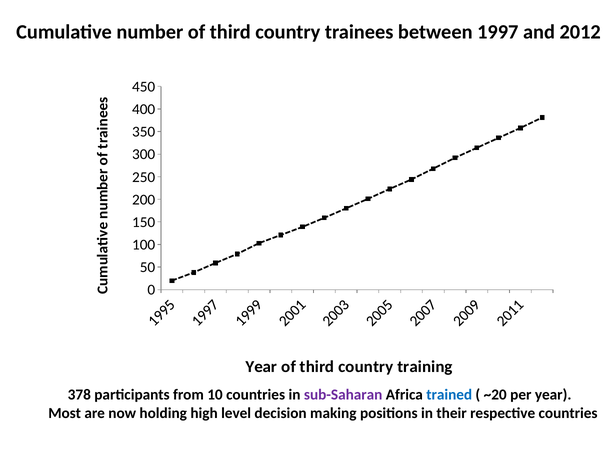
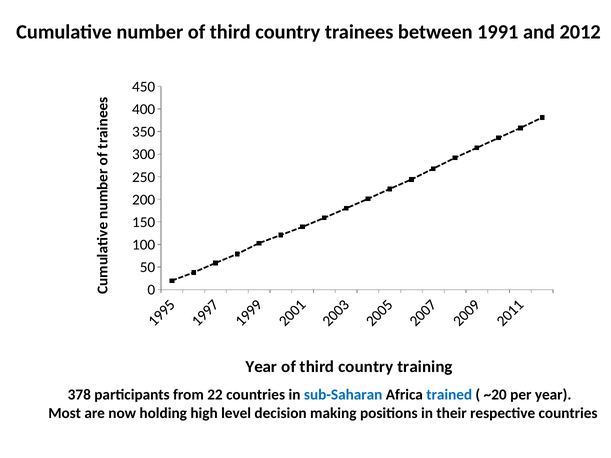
1997: 1997 -> 1991
10: 10 -> 22
sub-Saharan colour: purple -> blue
